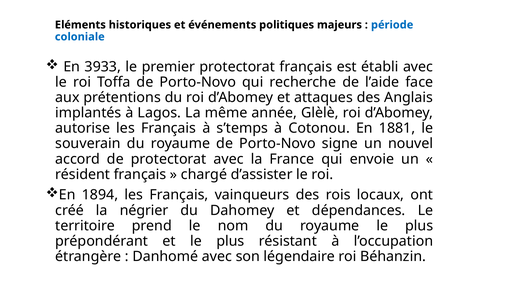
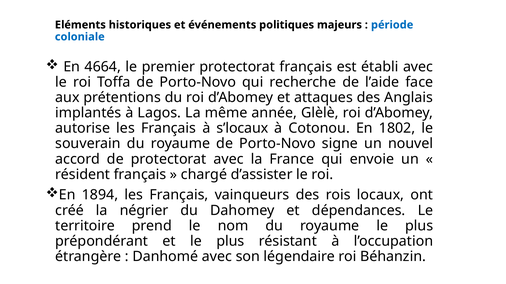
3933: 3933 -> 4664
s’temps: s’temps -> s’locaux
1881: 1881 -> 1802
